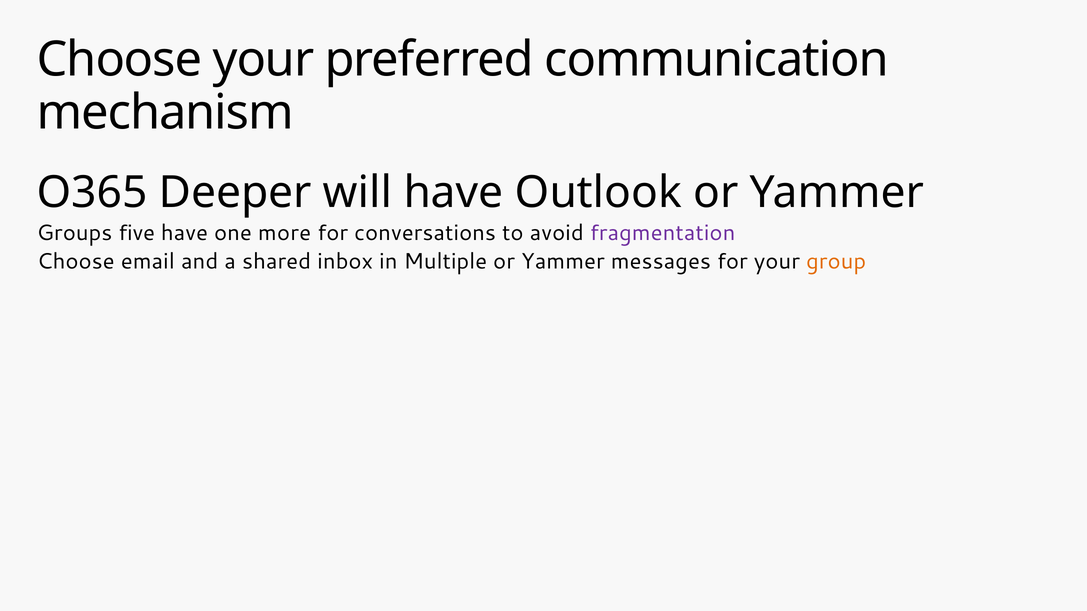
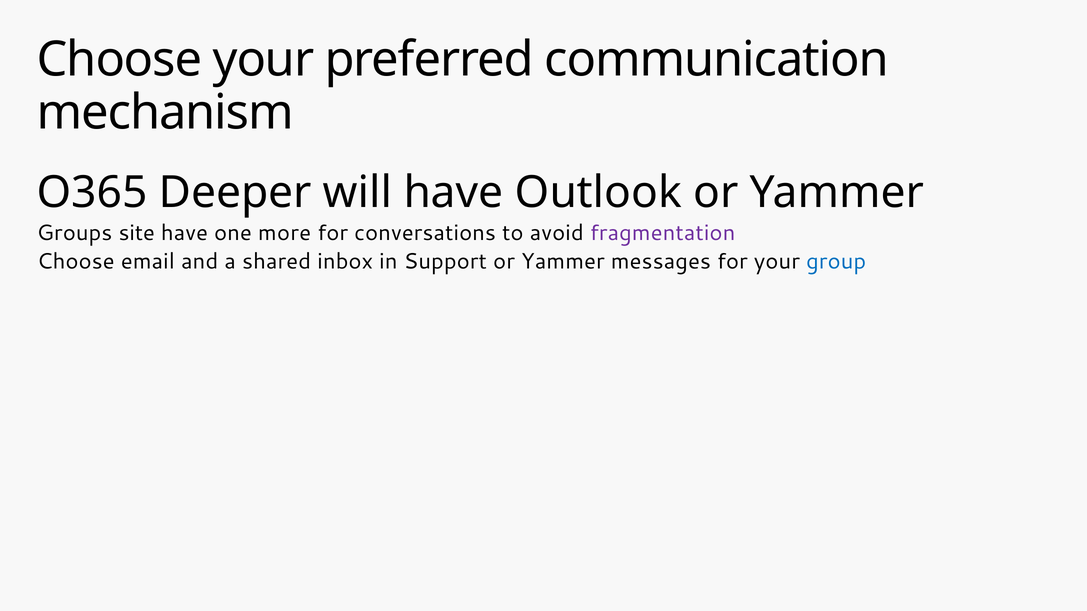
five: five -> site
Multiple: Multiple -> Support
group colour: orange -> blue
